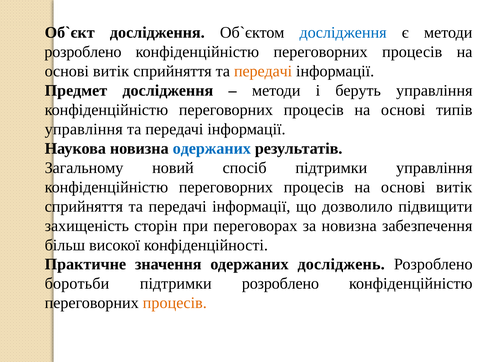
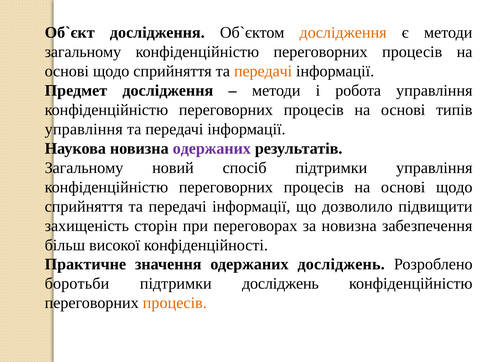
дослідження at (343, 33) colour: blue -> orange
розроблено at (83, 52): розроблено -> загальному
витік at (111, 71): витік -> щодо
беруть: беруть -> робота
одержаних at (212, 149) colour: blue -> purple
витік at (454, 187): витік -> щодо
підтримки розроблено: розроблено -> досліджень
